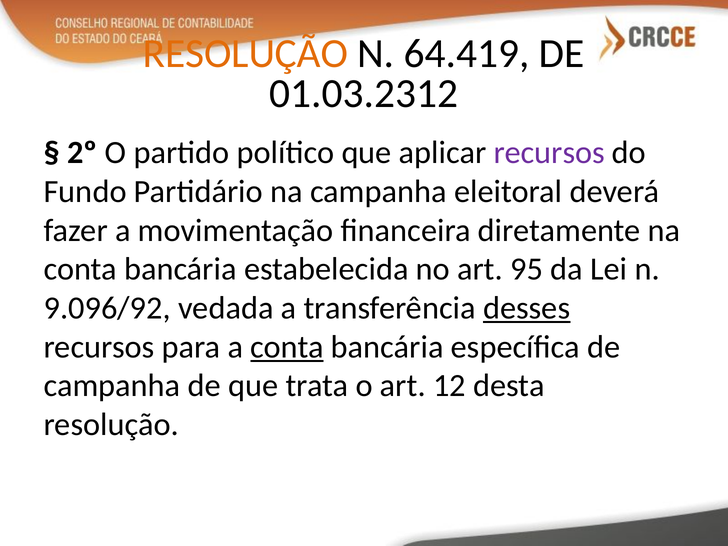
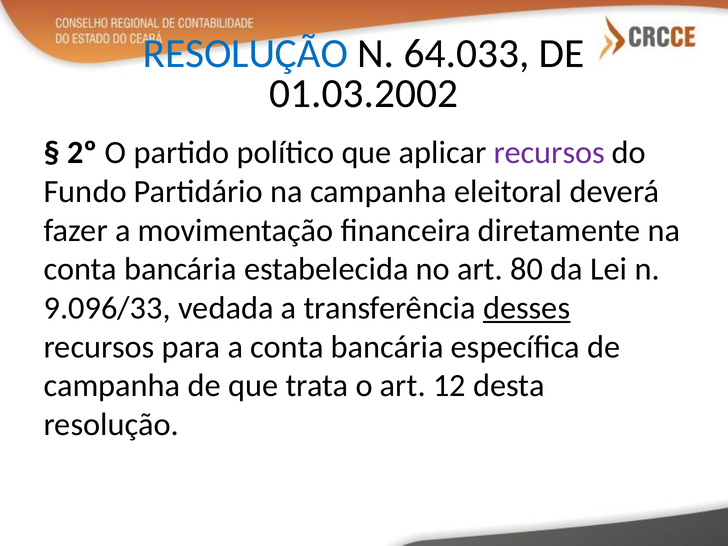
RESOLUÇÃO at (245, 54) colour: orange -> blue
64.419: 64.419 -> 64.033
01.03.2312: 01.03.2312 -> 01.03.2002
95: 95 -> 80
9.096/92: 9.096/92 -> 9.096/33
conta at (287, 347) underline: present -> none
